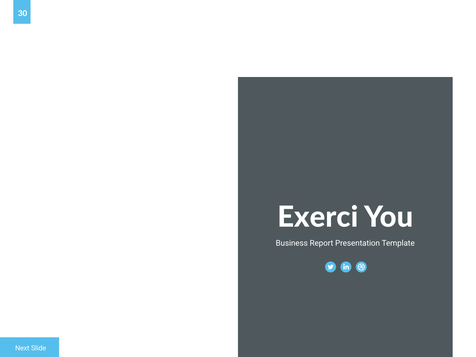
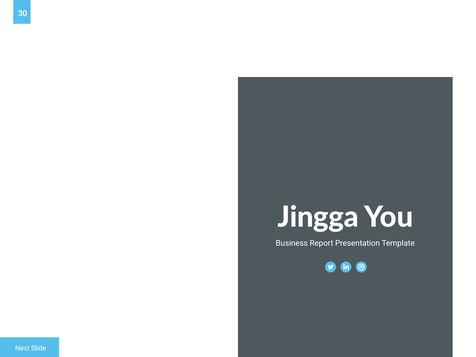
Exerci: Exerci -> Jingga
